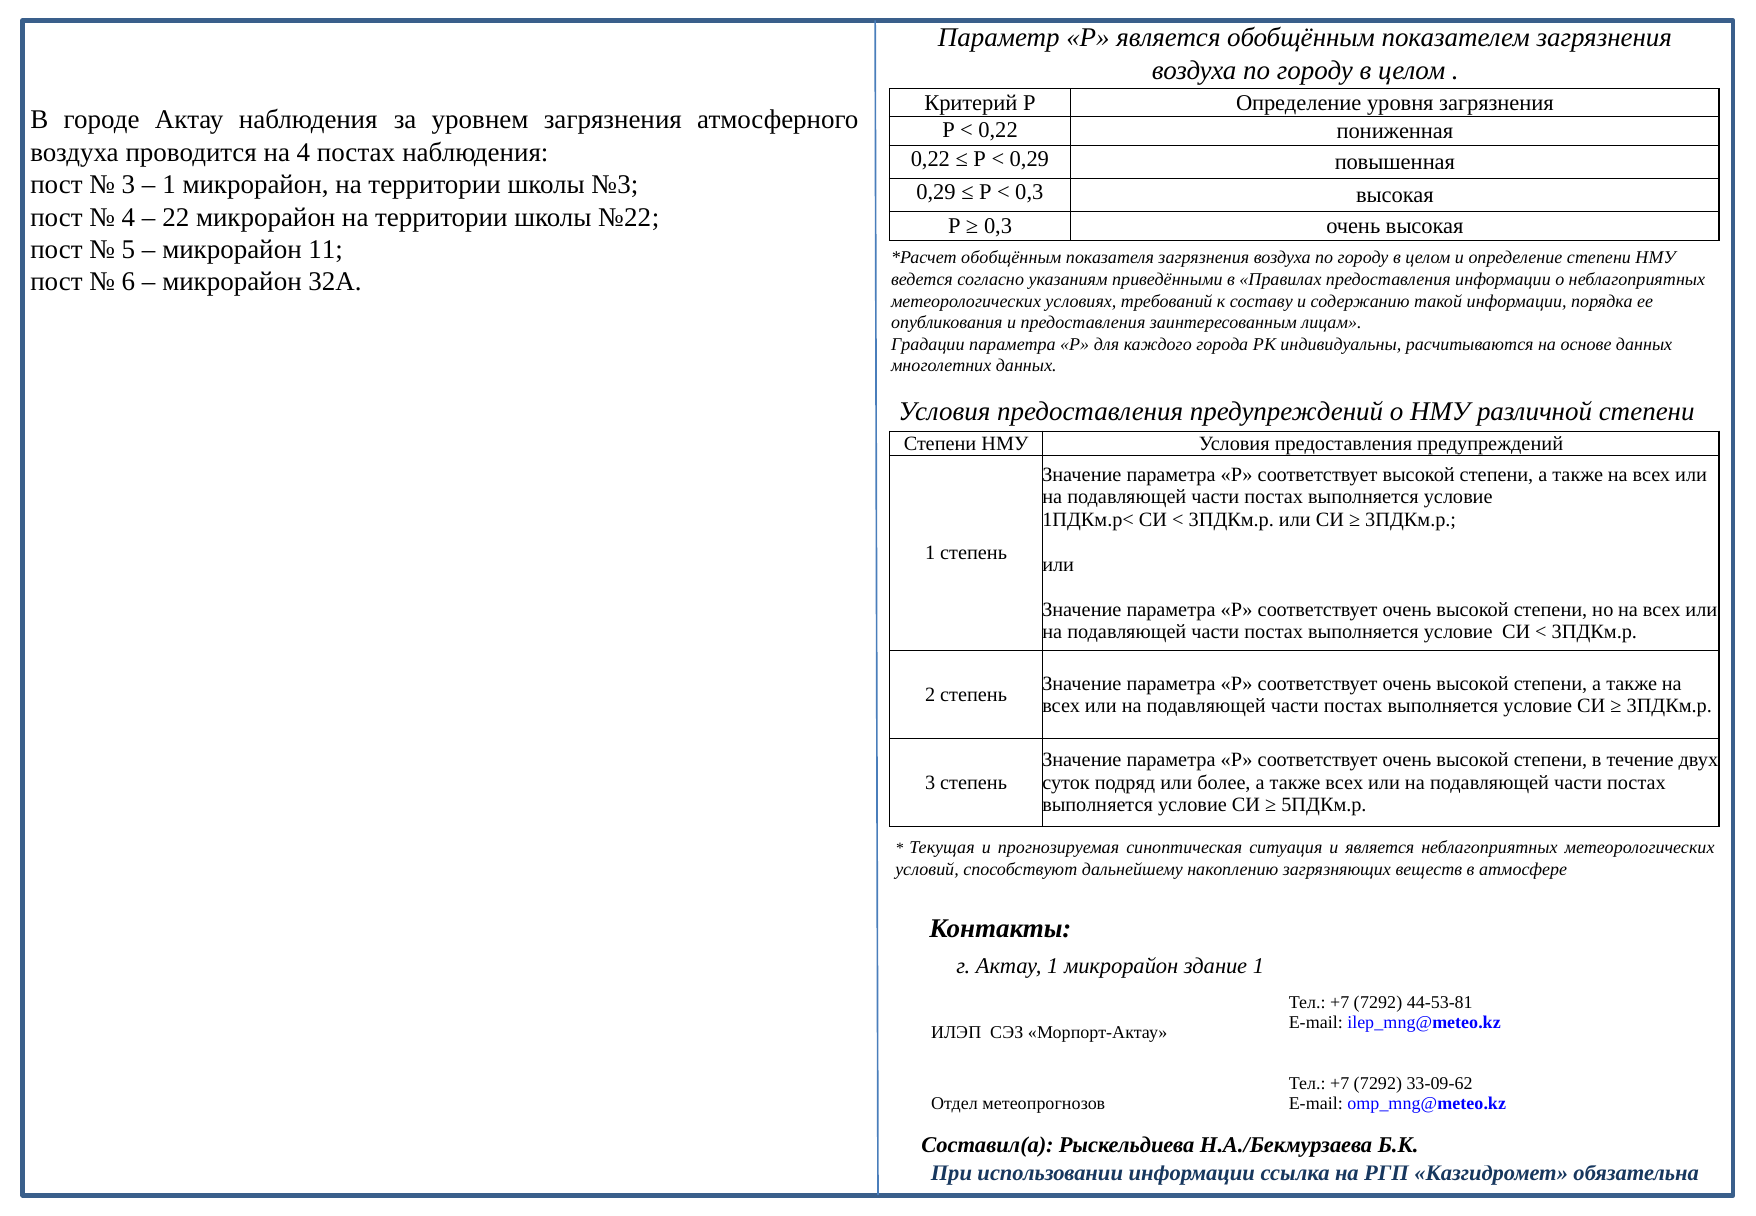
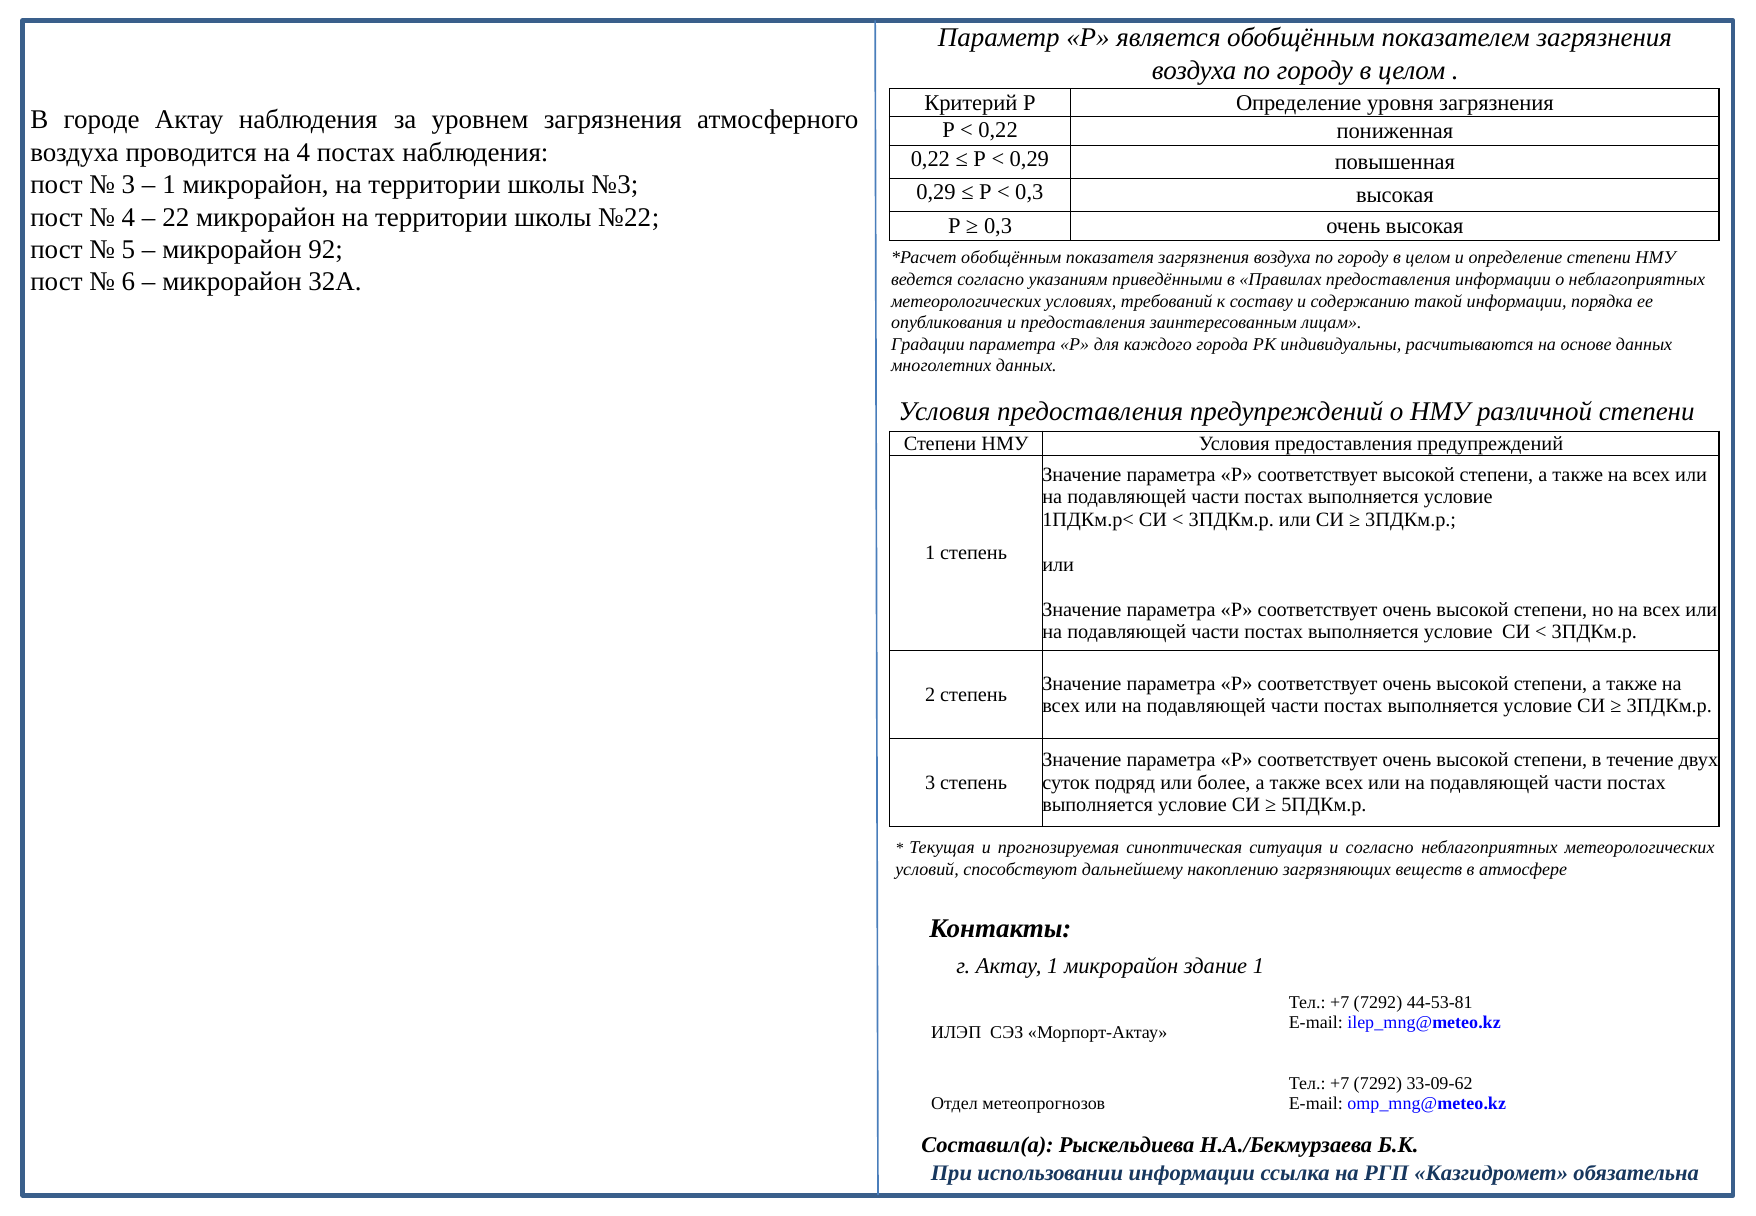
11: 11 -> 92
и является: является -> согласно
